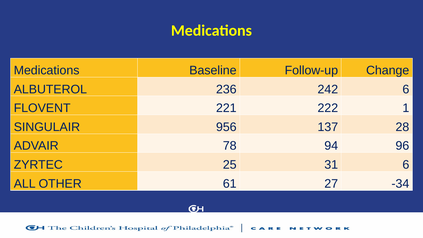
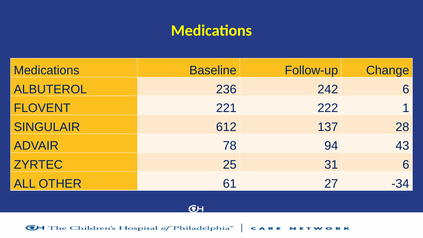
956: 956 -> 612
96: 96 -> 43
